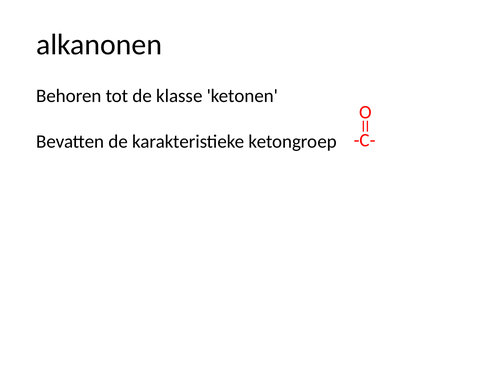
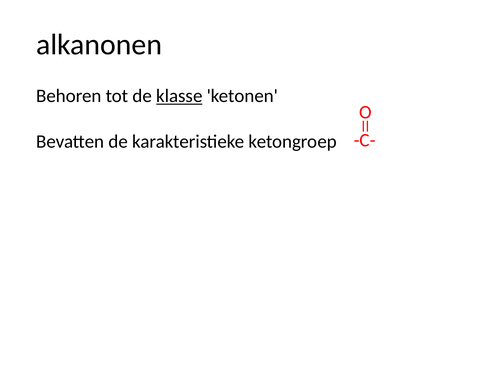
klasse underline: none -> present
